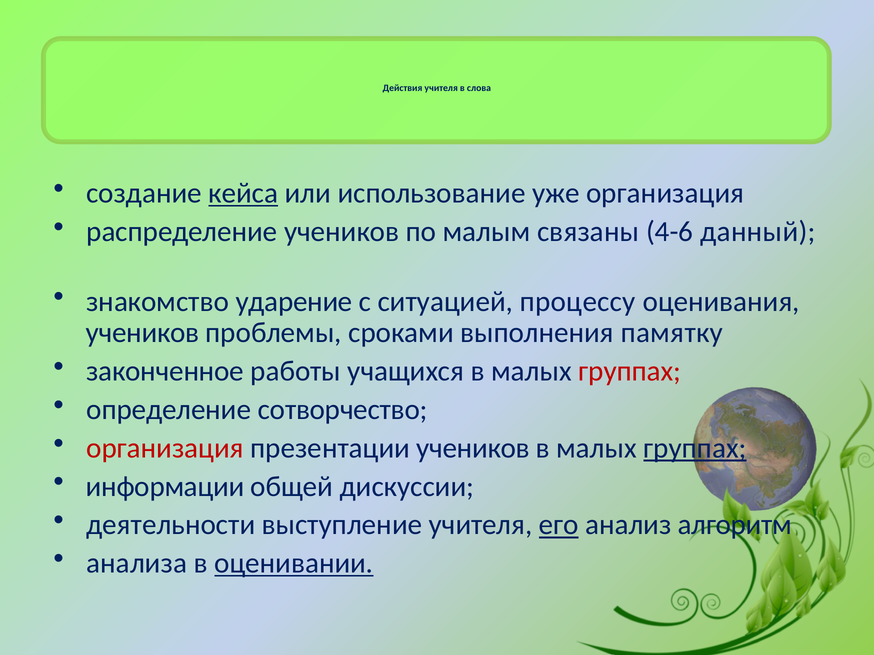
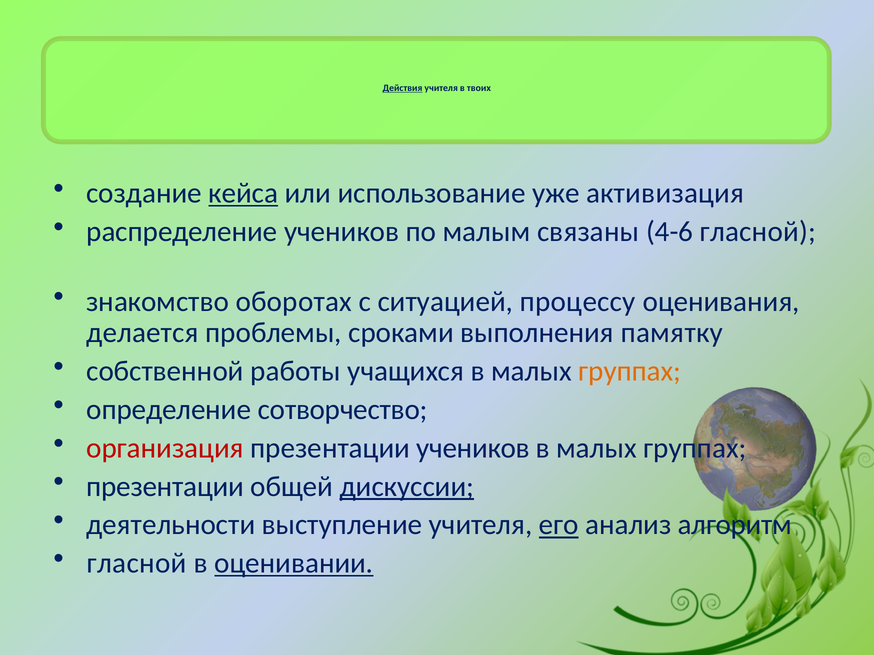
Действия underline: none -> present
слова: слова -> твоих
уже организация: организация -> активизация
4-6 данный: данный -> гласной
ударение: ударение -> оборотах
учеников at (143, 333): учеников -> делается
законченное: законченное -> собственной
группах at (630, 372) colour: red -> orange
группах at (695, 448) underline: present -> none
информации at (165, 487): информации -> презентации
дискуссии underline: none -> present
анализа at (137, 564): анализа -> гласной
